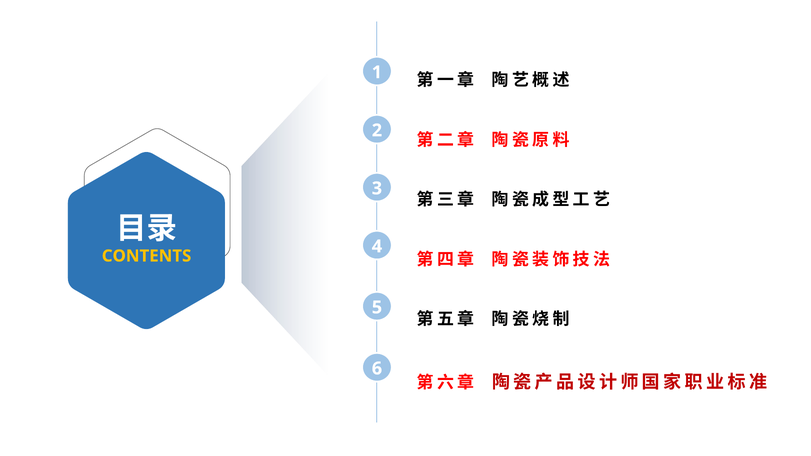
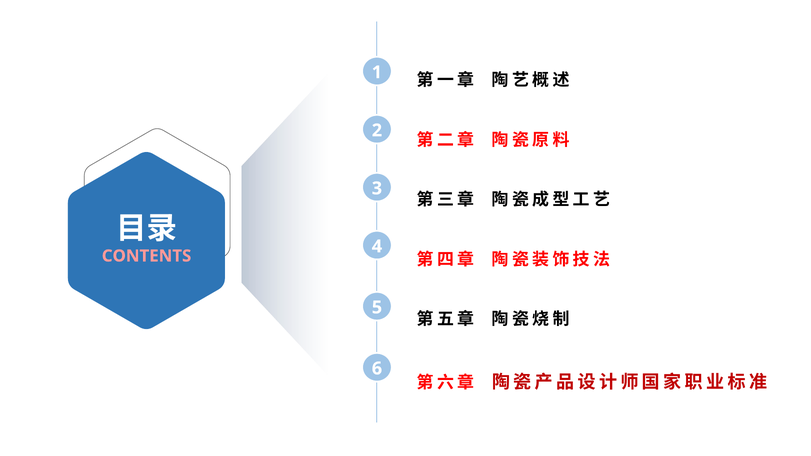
CONTENTS colour: yellow -> pink
